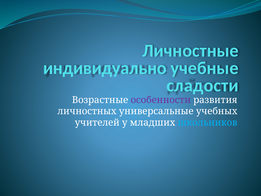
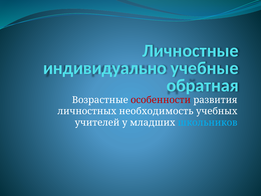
сладости: сладости -> обратная
особенности colour: purple -> red
универсальные: универсальные -> необходимость
